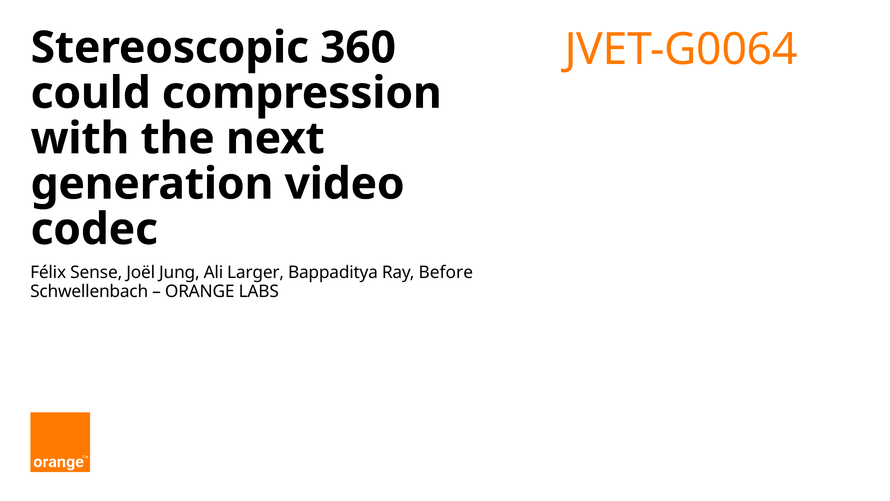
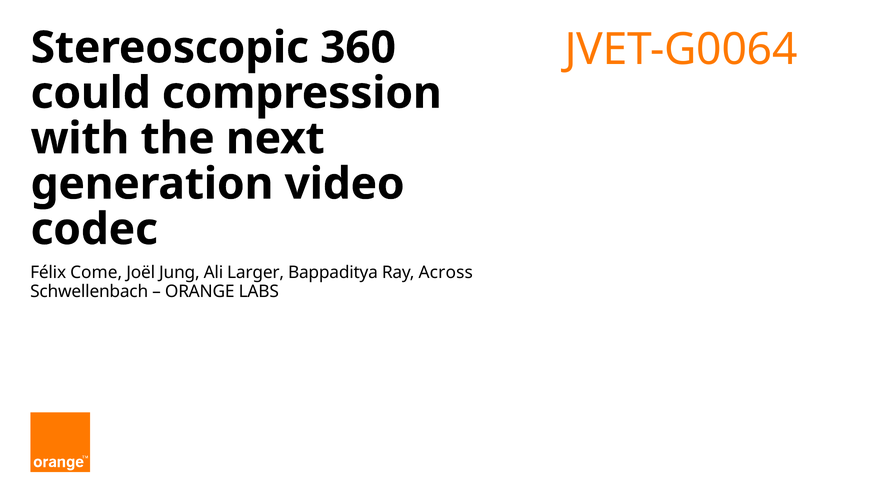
Sense: Sense -> Come
Before: Before -> Across
